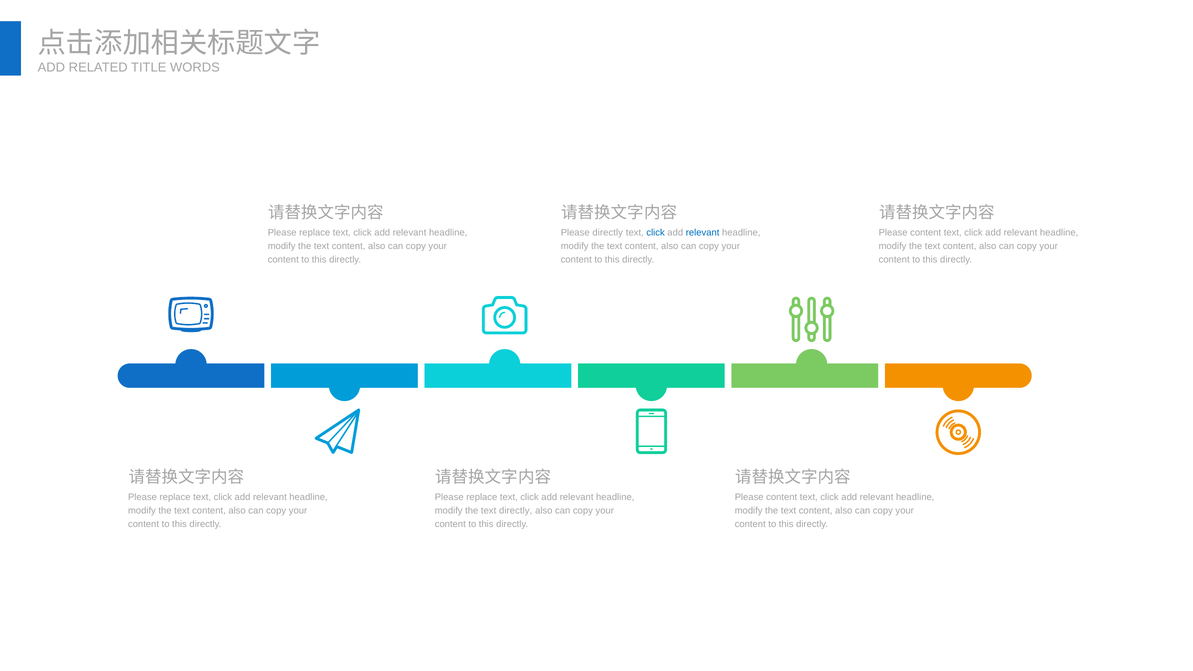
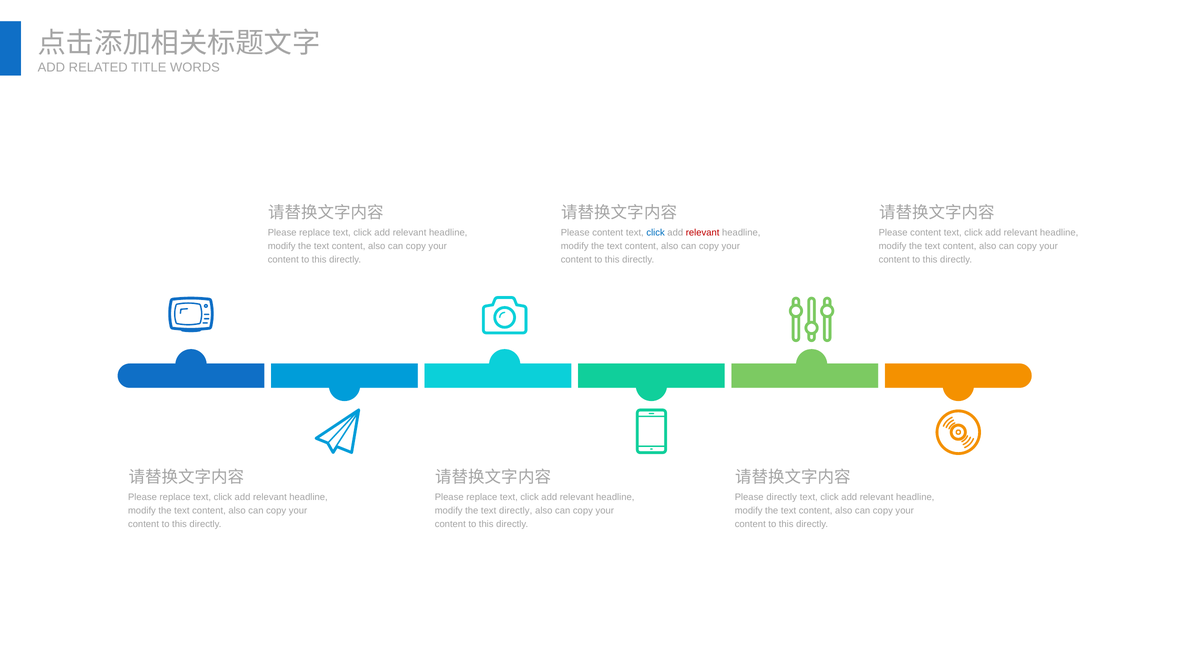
directly at (608, 233): directly -> content
relevant at (703, 233) colour: blue -> red
content at (782, 497): content -> directly
